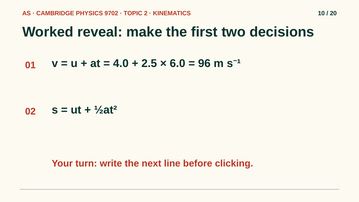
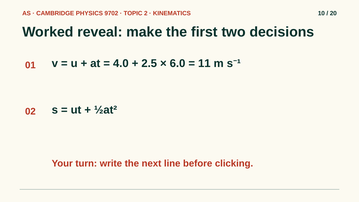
96: 96 -> 11
